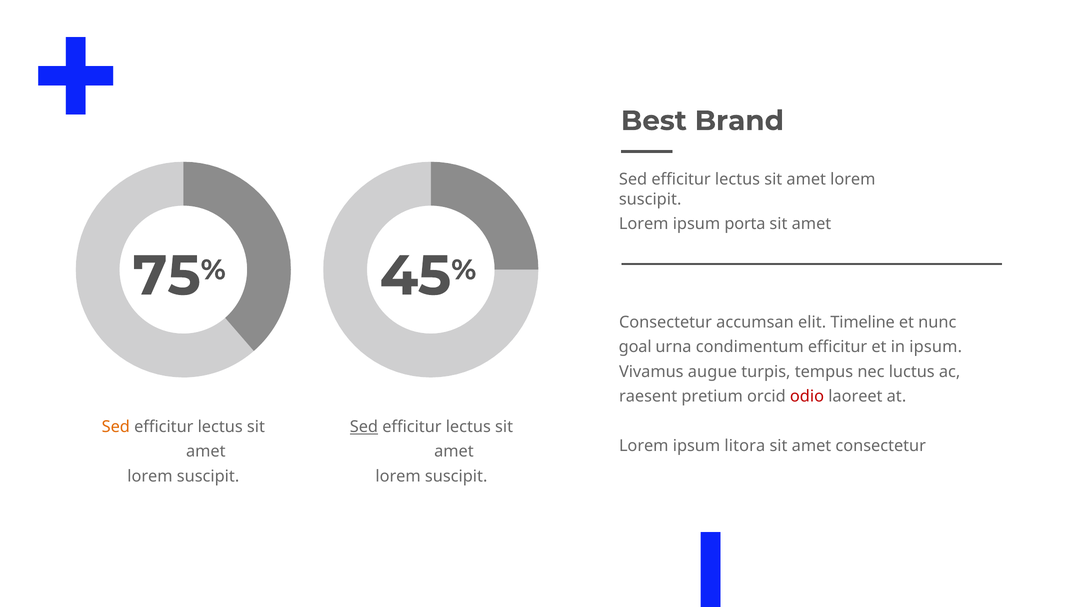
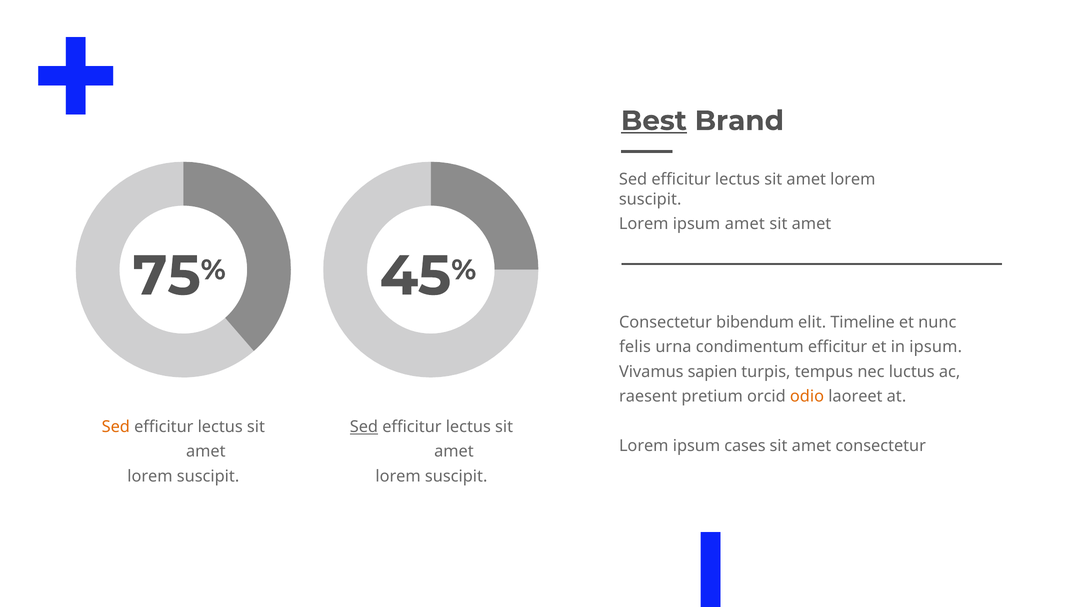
Best underline: none -> present
ipsum porta: porta -> amet
accumsan: accumsan -> bibendum
goal: goal -> felis
augue: augue -> sapien
odio colour: red -> orange
litora: litora -> cases
